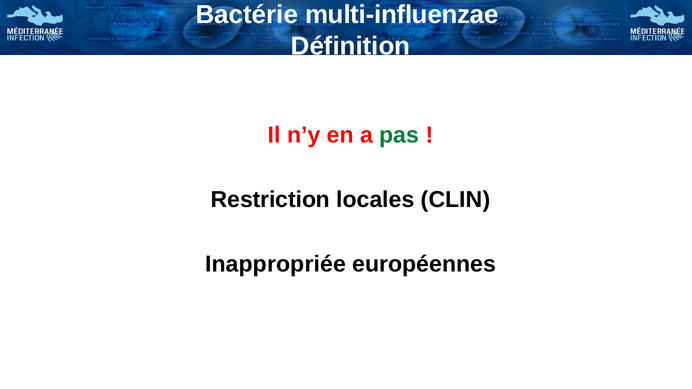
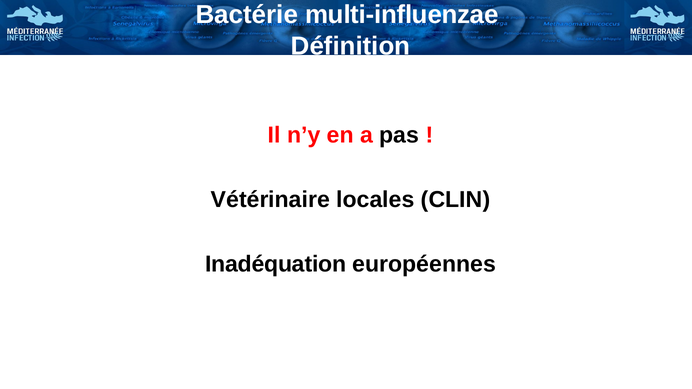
pas colour: green -> black
Restriction: Restriction -> Vétérinaire
Inappropriée: Inappropriée -> Inadéquation
